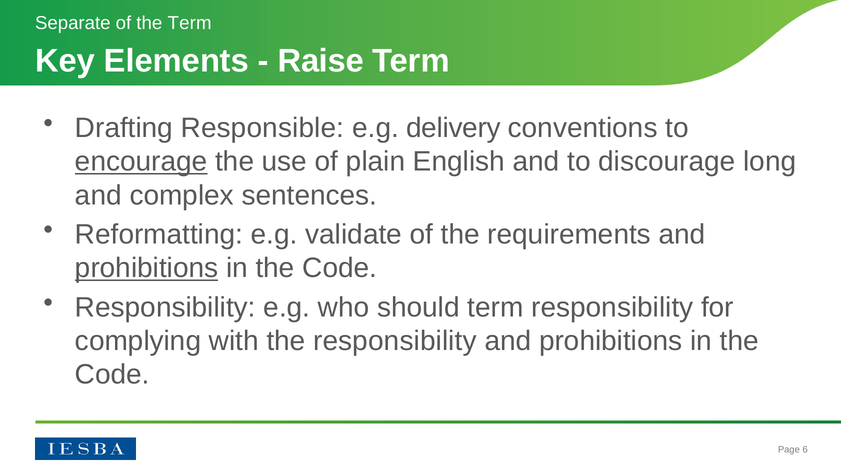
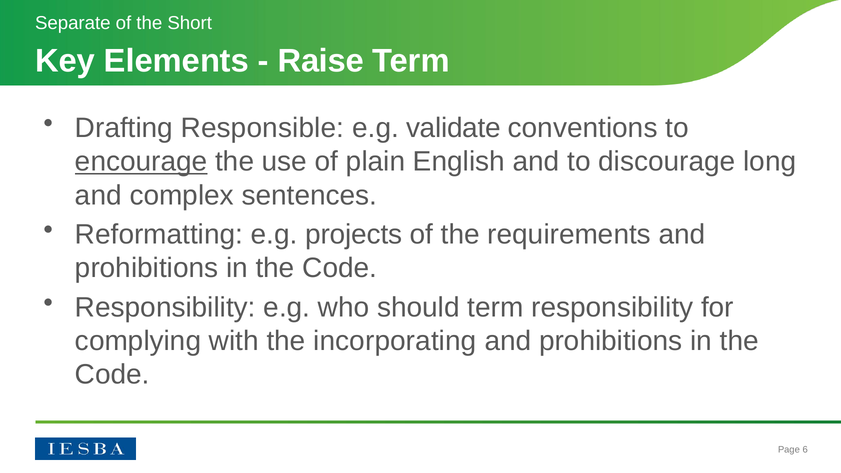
the Term: Term -> Short
delivery: delivery -> validate
validate: validate -> projects
prohibitions at (147, 268) underline: present -> none
the responsibility: responsibility -> incorporating
